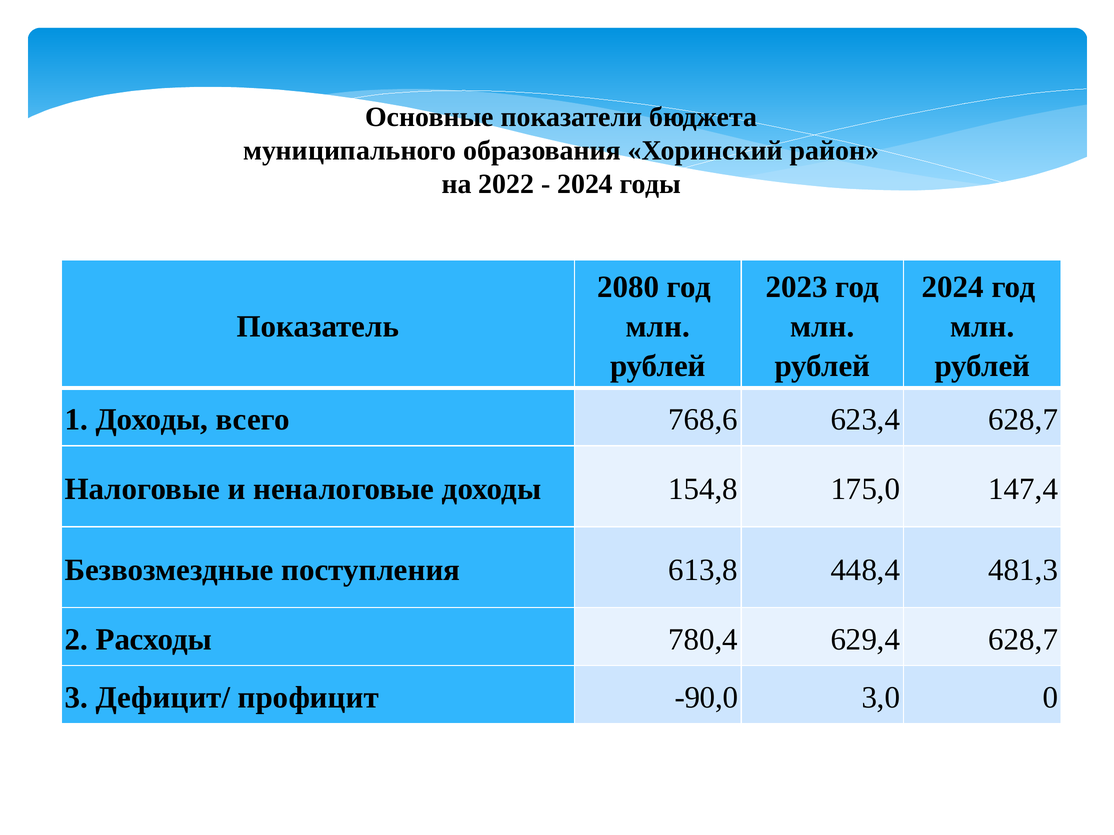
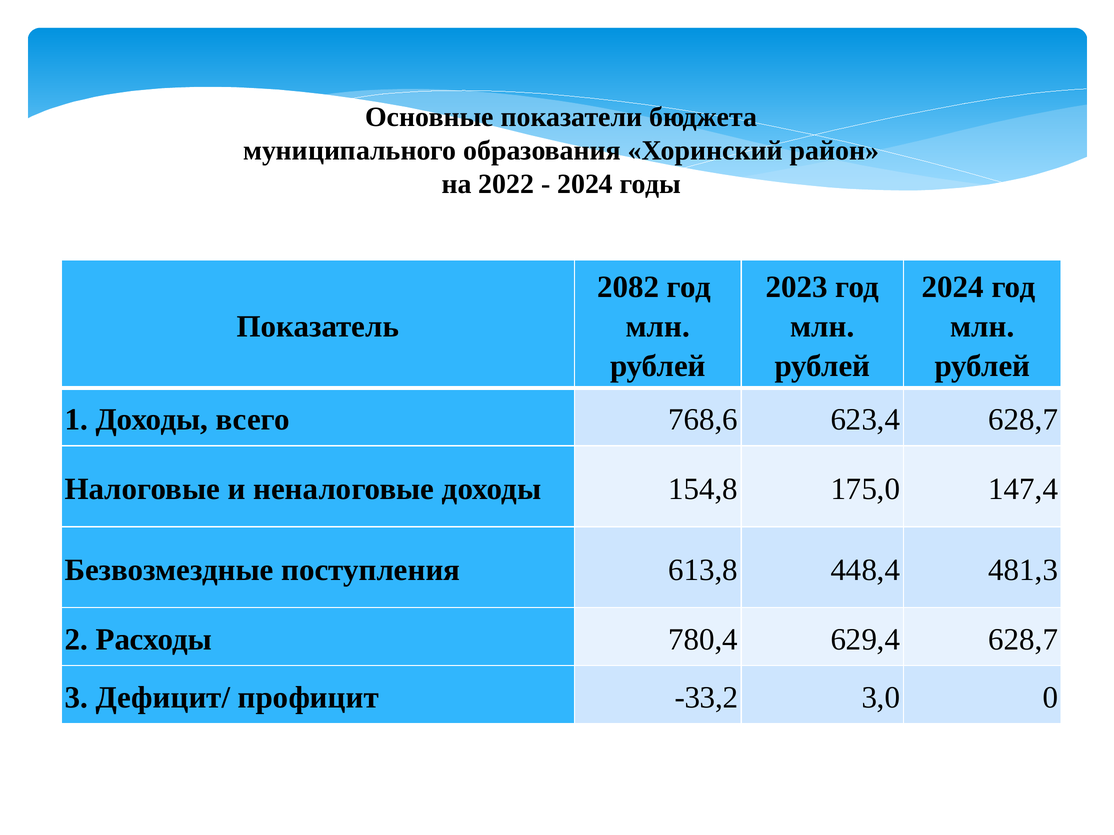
2080: 2080 -> 2082
-90,0: -90,0 -> -33,2
